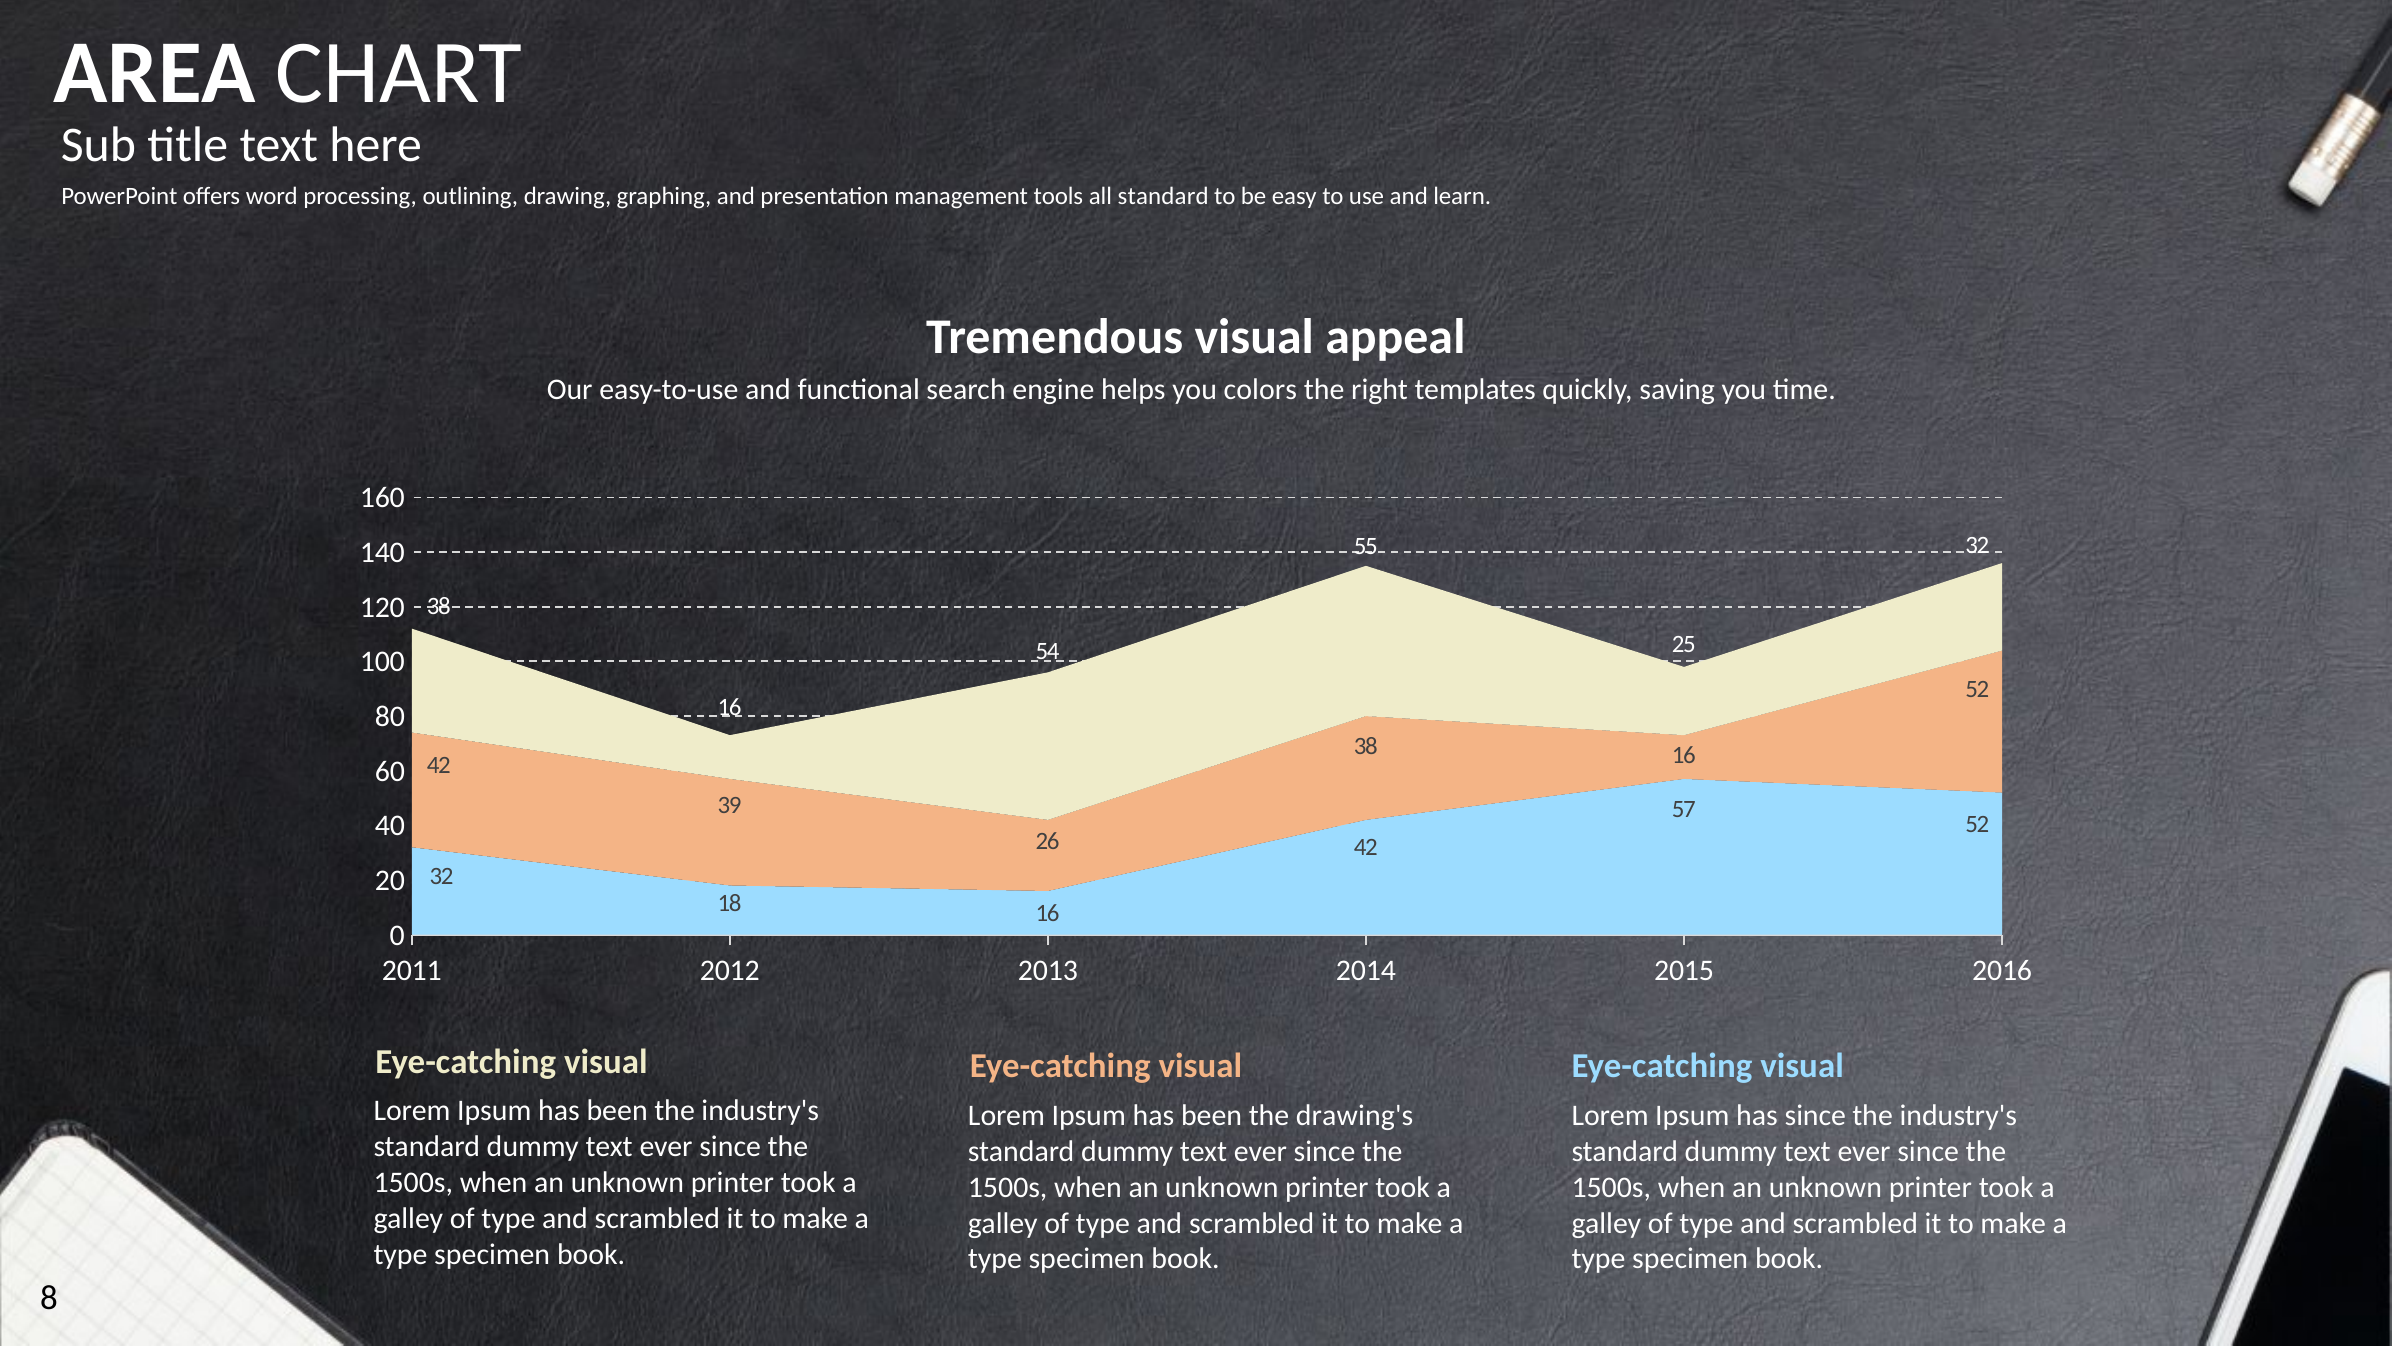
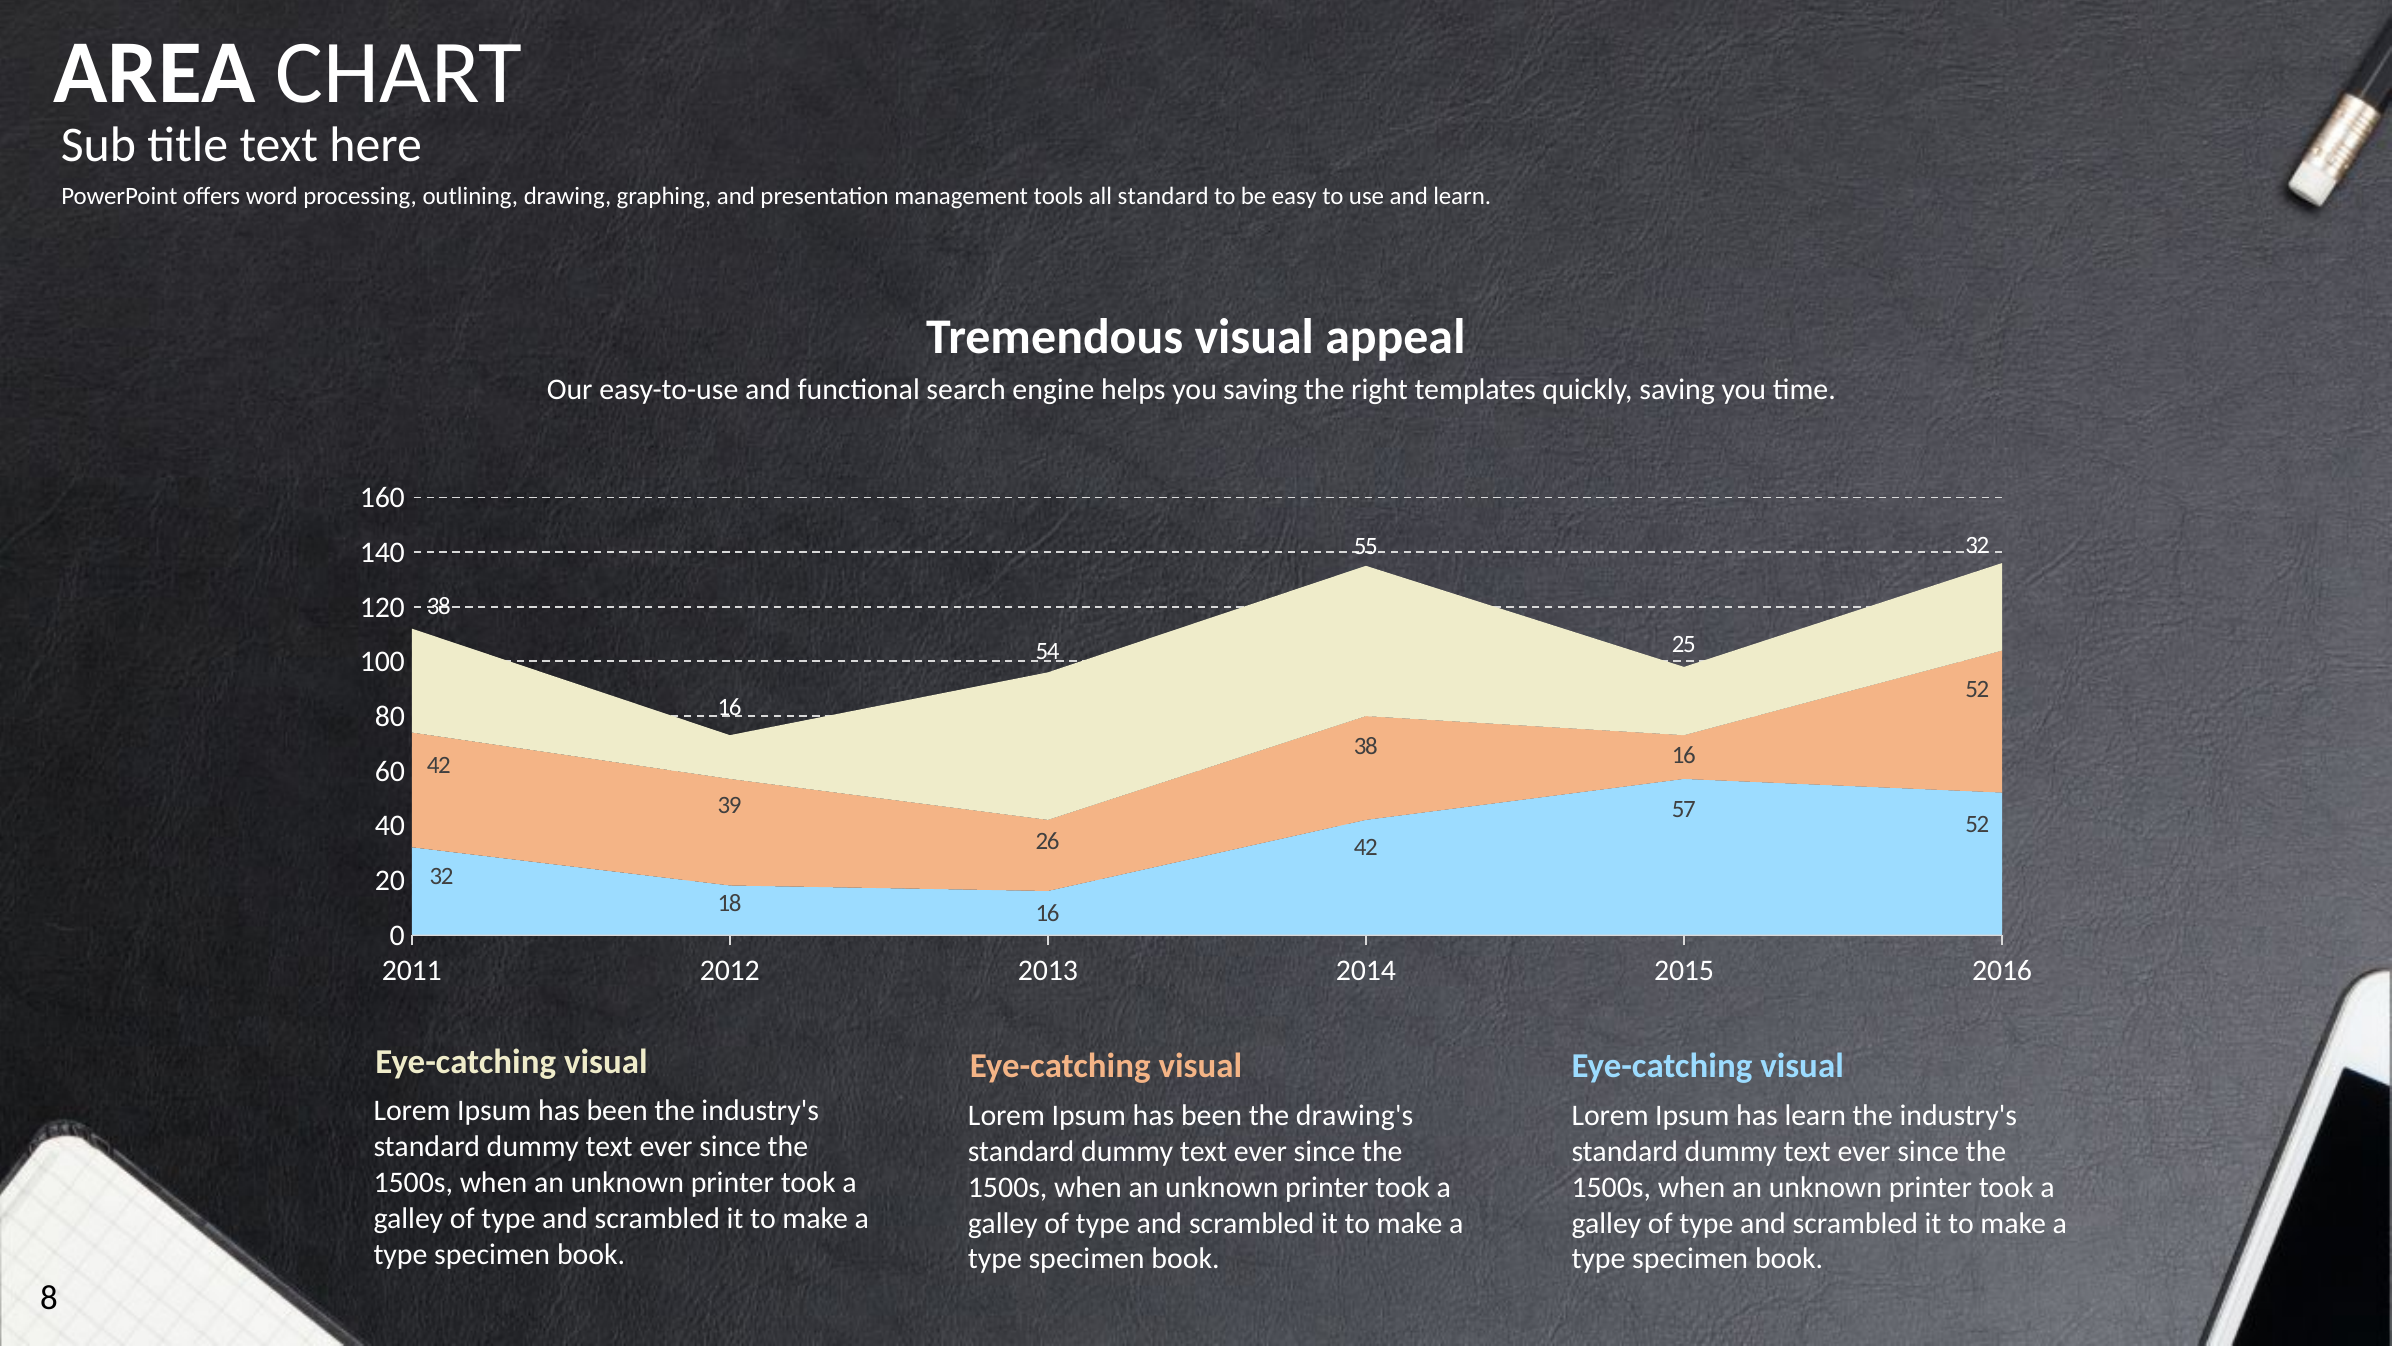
you colors: colors -> saving
has since: since -> learn
